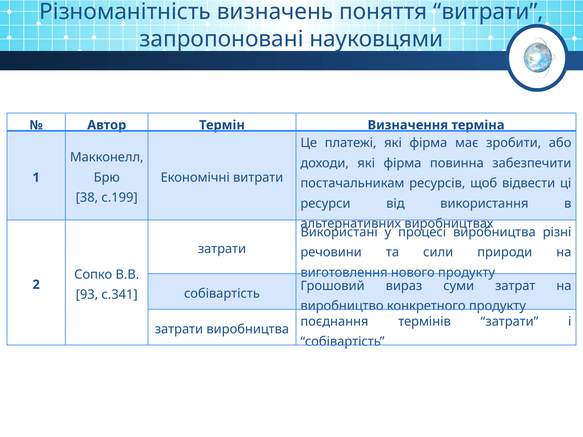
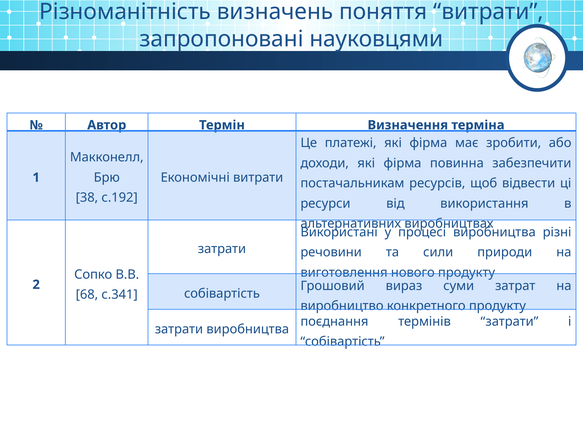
с.199: с.199 -> с.192
93: 93 -> 68
